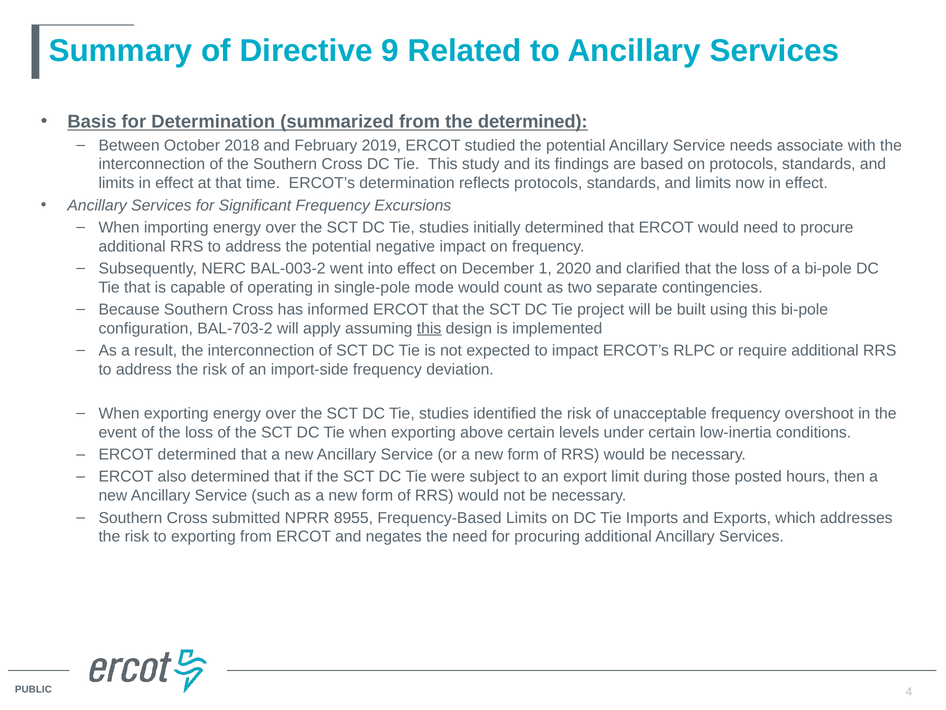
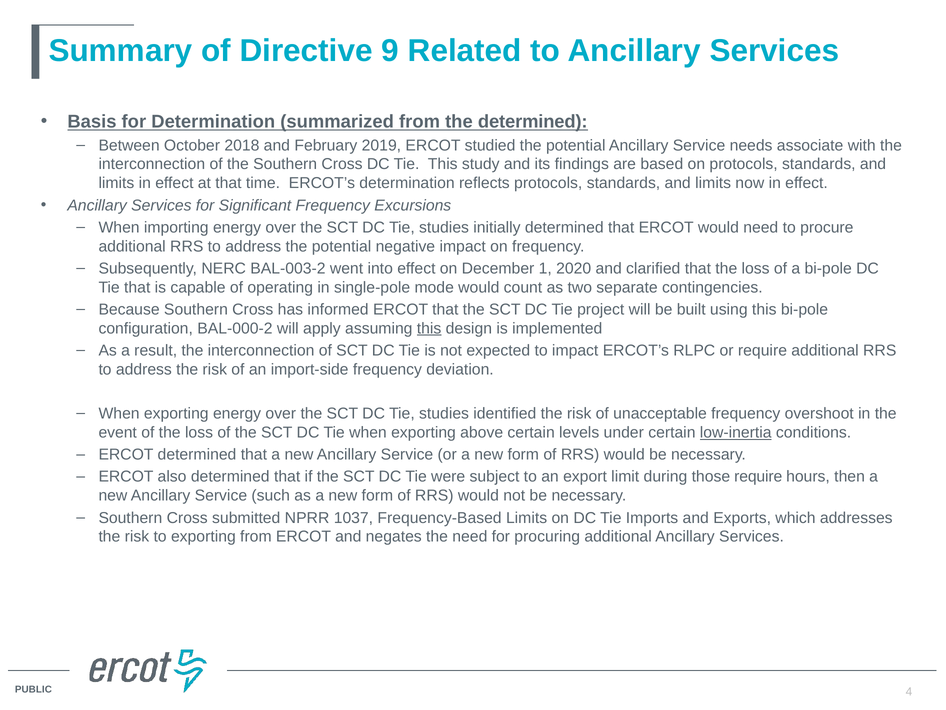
BAL-703-2: BAL-703-2 -> BAL-000-2
low-inertia underline: none -> present
those posted: posted -> require
8955: 8955 -> 1037
